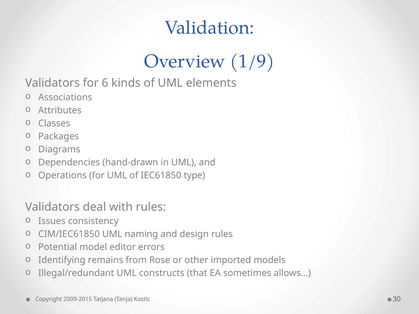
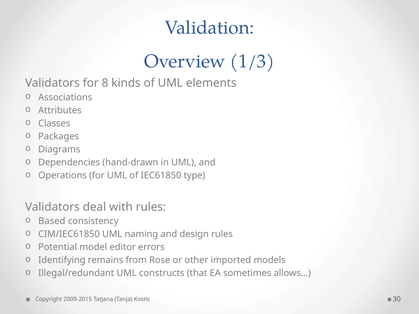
1/9: 1/9 -> 1/3
6: 6 -> 8
Issues: Issues -> Based
